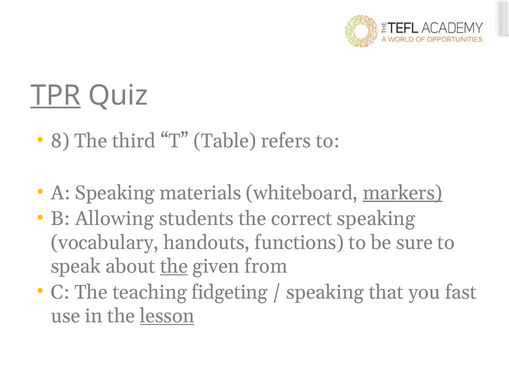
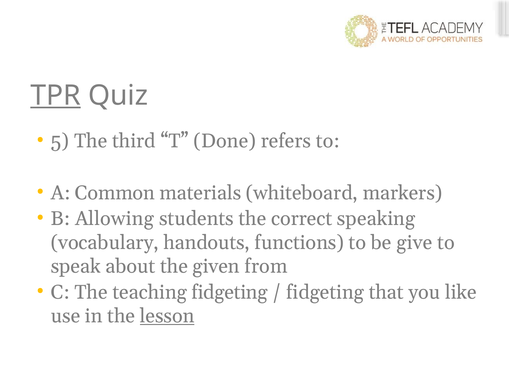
8: 8 -> 5
Table: Table -> Done
A Speaking: Speaking -> Common
markers underline: present -> none
sure: sure -> give
the at (174, 266) underline: present -> none
speaking at (325, 292): speaking -> fidgeting
fast: fast -> like
